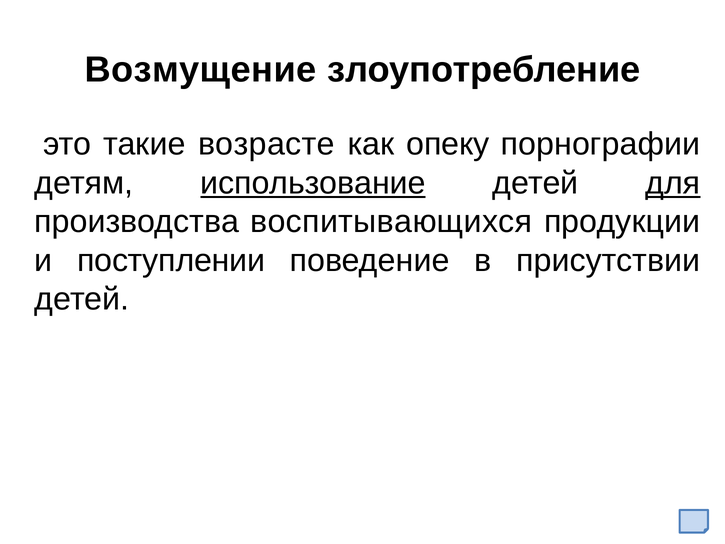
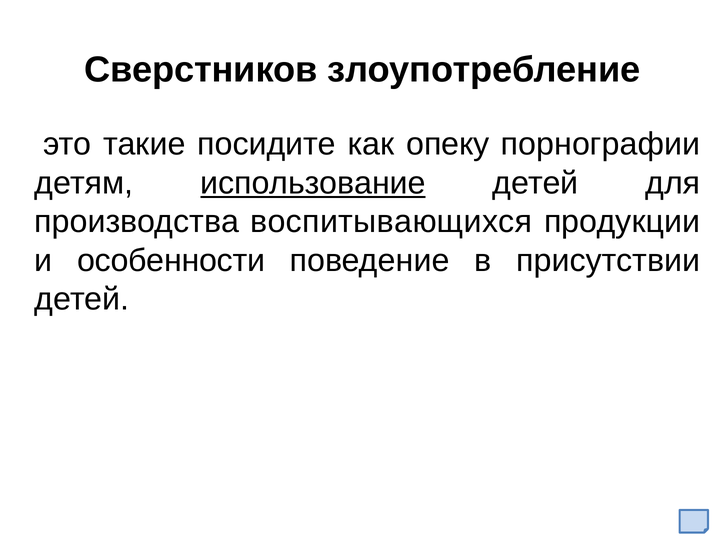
Возмущение: Возмущение -> Сверстников
возрасте: возрасте -> посидите
для underline: present -> none
поступлении: поступлении -> особенности
